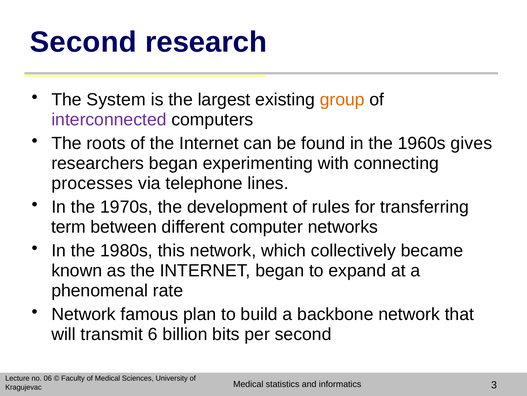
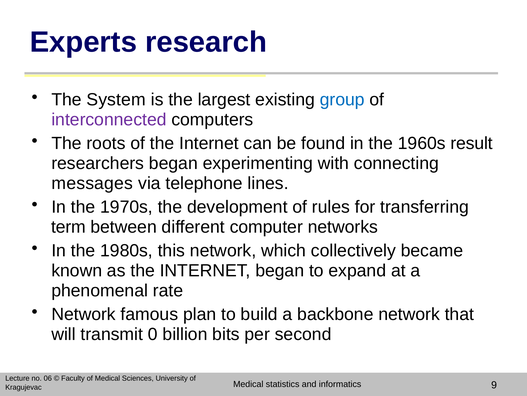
Second at (83, 42): Second -> Experts
group colour: orange -> blue
gives: gives -> result
processes: processes -> messages
6: 6 -> 0
3: 3 -> 9
